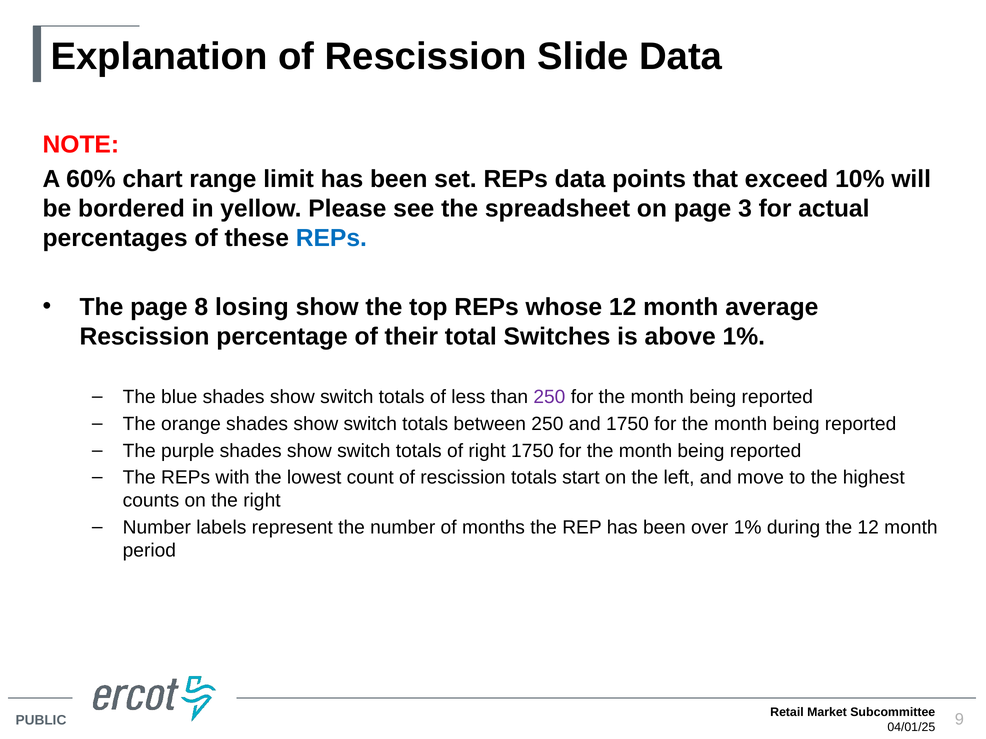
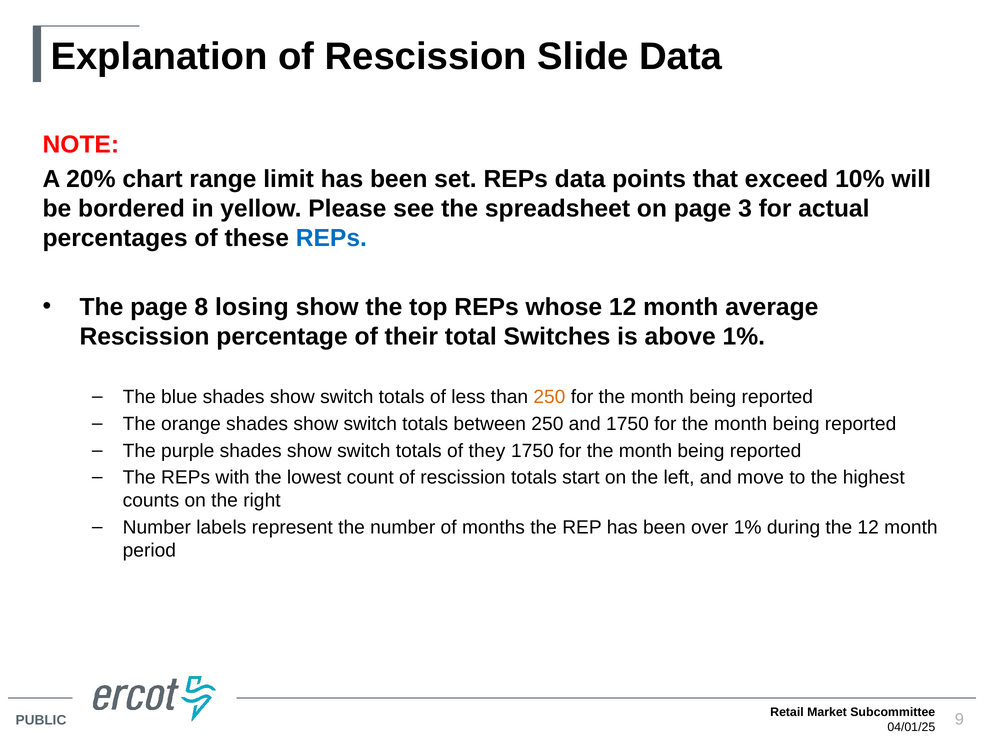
60%: 60% -> 20%
250 at (549, 397) colour: purple -> orange
of right: right -> they
